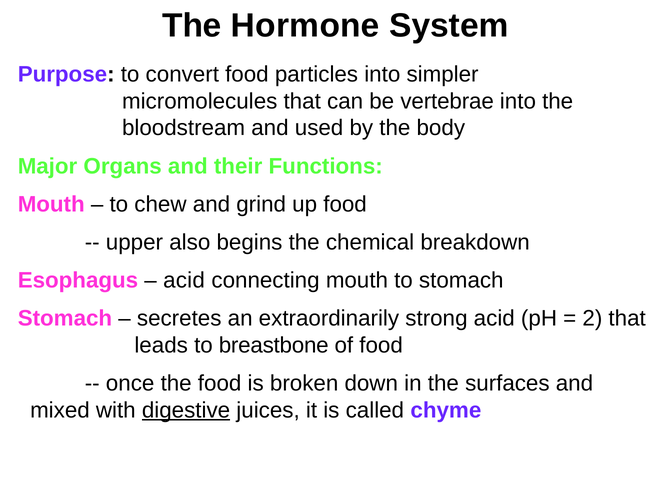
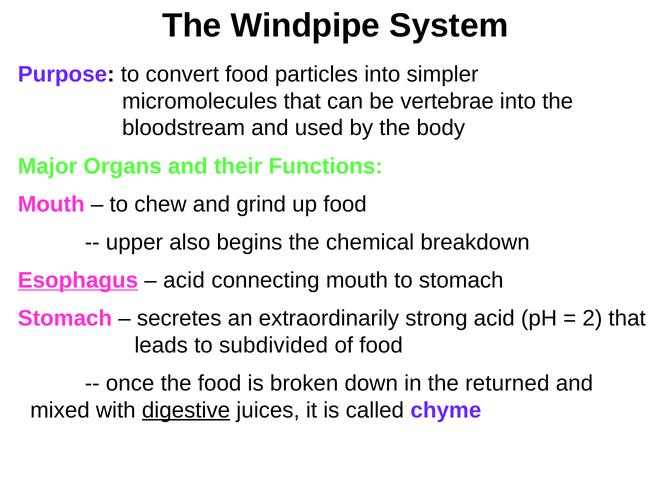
Hormone: Hormone -> Windpipe
Esophagus underline: none -> present
breastbone: breastbone -> subdivided
surfaces: surfaces -> returned
